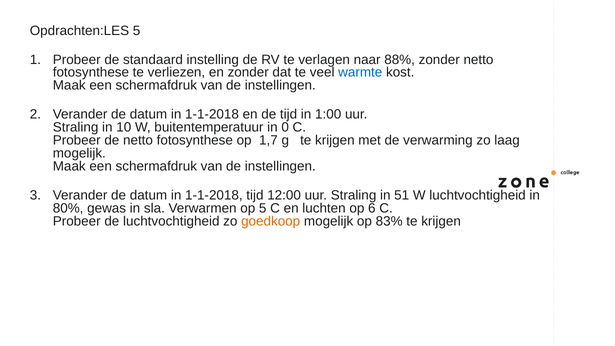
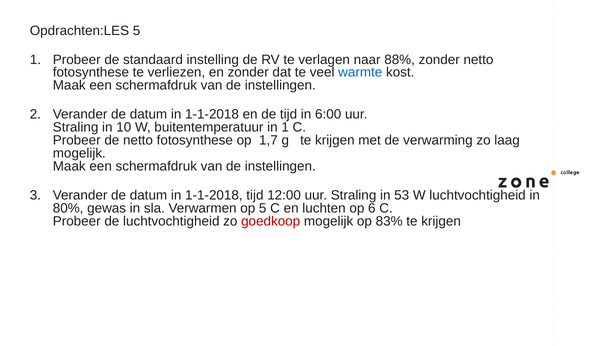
1:00: 1:00 -> 6:00
in 0: 0 -> 1
51: 51 -> 53
goedkoop colour: orange -> red
